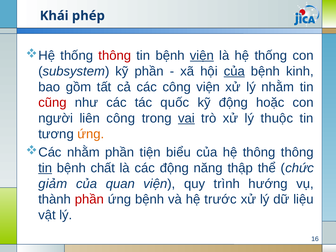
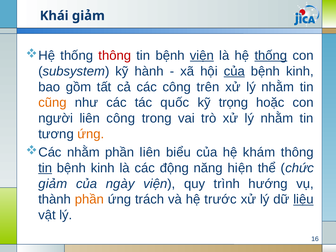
Khái phép: phép -> giảm
thống at (271, 56) underline: none -> present
kỹ phần: phần -> hành
công viện: viện -> trên
cũng colour: red -> orange
kỹ động: động -> trọng
vai underline: present -> none
trò xử lý thuộc: thuộc -> nhằm
phần tiện: tiện -> liên
hệ thông: thông -> khám
chất at (103, 168): chất -> kinh
thập: thập -> hiện
quan: quan -> ngày
phần at (89, 199) colour: red -> orange
ứng bệnh: bệnh -> trách
liệu underline: none -> present
